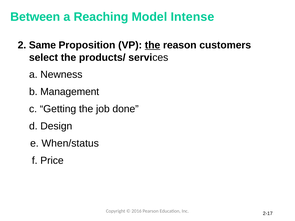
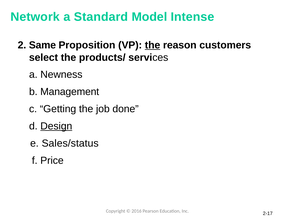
Between: Between -> Network
Reaching: Reaching -> Standard
Design underline: none -> present
When/status: When/status -> Sales/status
